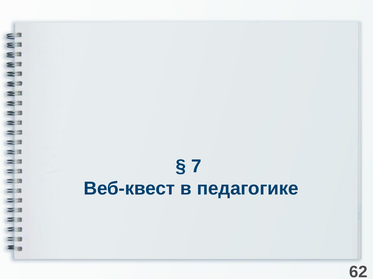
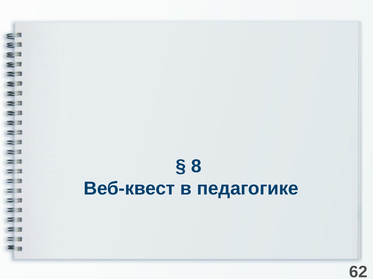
7: 7 -> 8
